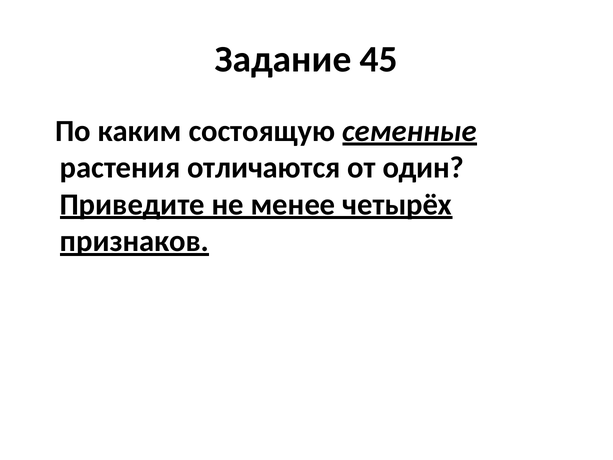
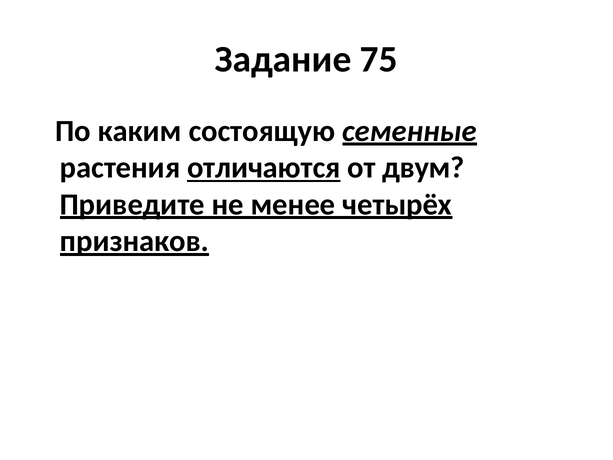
45: 45 -> 75
отличаются underline: none -> present
один: один -> двум
